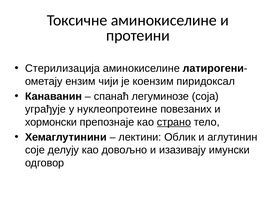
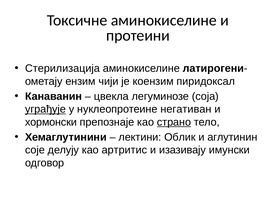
спанаћ: спанаћ -> цвекла
уграђује underline: none -> present
повезаних: повезаних -> негативан
довољно: довољно -> артритис
